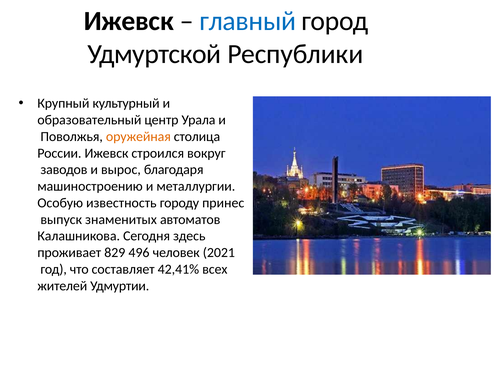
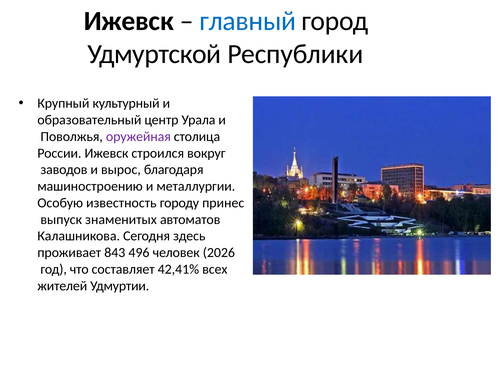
оружейная colour: orange -> purple
829: 829 -> 843
2021: 2021 -> 2026
